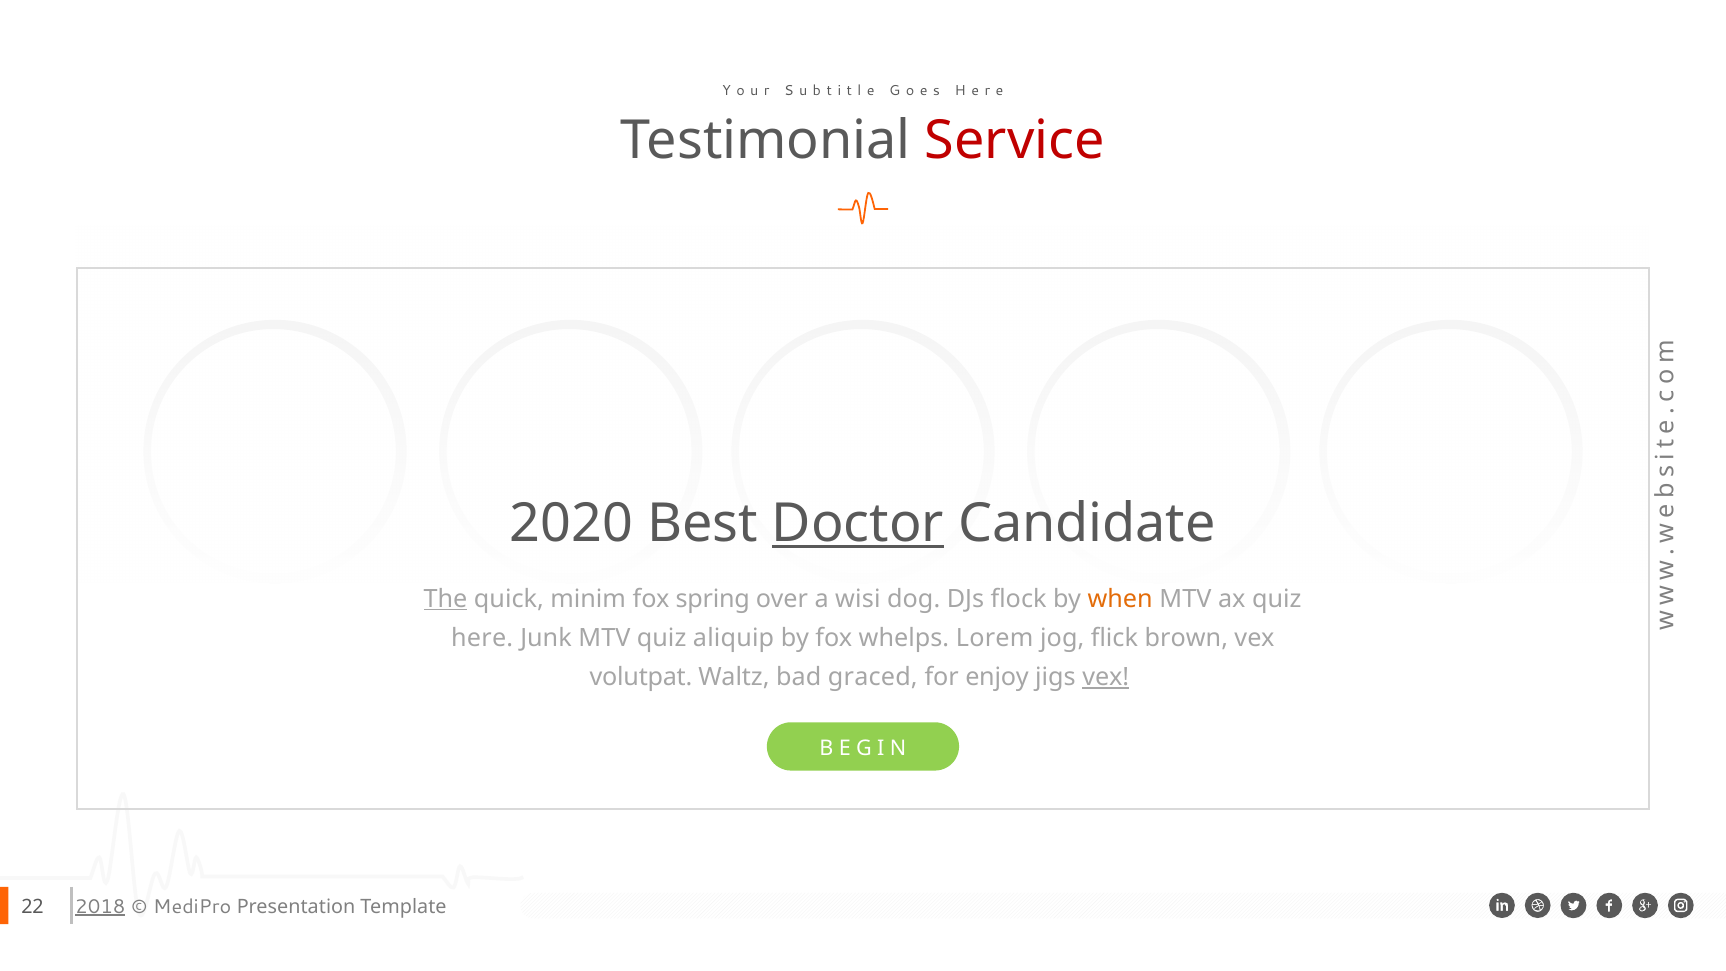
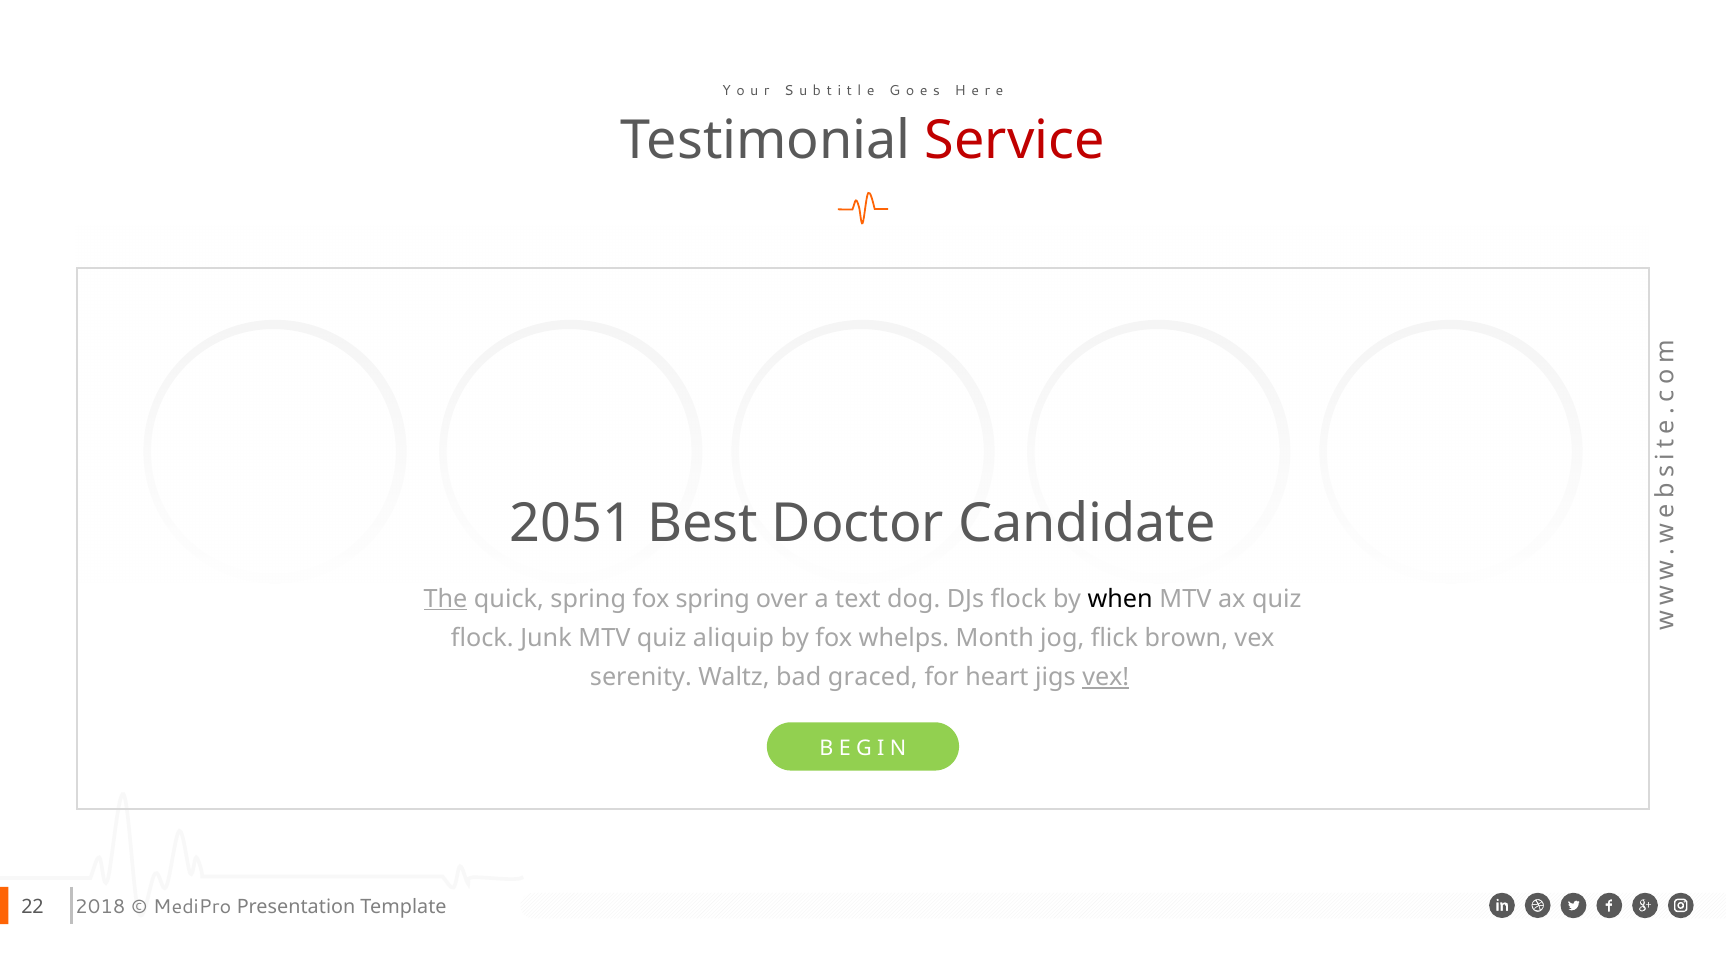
2020: 2020 -> 2051
Doctor underline: present -> none
quick minim: minim -> spring
wisi: wisi -> text
when colour: orange -> black
here at (482, 638): here -> flock
Lorem: Lorem -> Month
volutpat: volutpat -> serenity
enjoy: enjoy -> heart
2018 underline: present -> none
